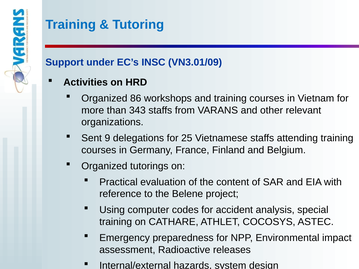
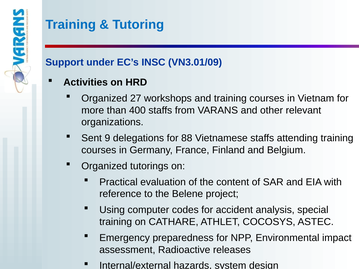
86: 86 -> 27
343: 343 -> 400
25: 25 -> 88
